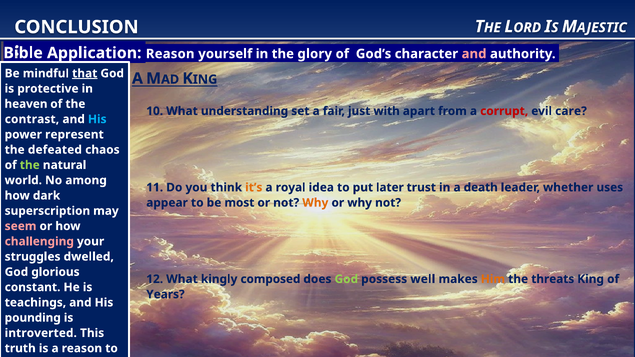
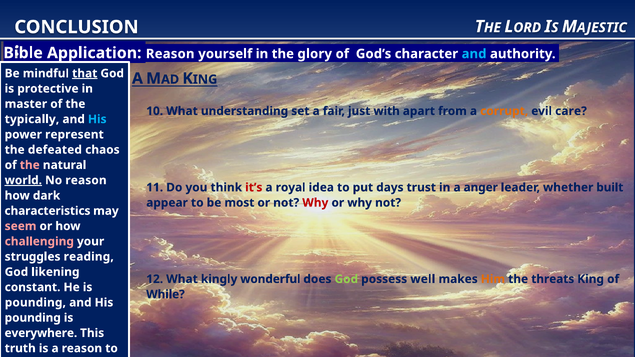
and at (474, 54) colour: pink -> light blue
heaven: heaven -> master
corrupt colour: red -> orange
contrast: contrast -> typically
the at (30, 165) colour: light green -> pink
world underline: none -> present
No among: among -> reason
it’s colour: orange -> red
later: later -> days
death: death -> anger
uses: uses -> built
Why at (315, 203) colour: orange -> red
superscription: superscription -> characteristics
dwelled: dwelled -> reading
glorious: glorious -> likening
composed: composed -> wonderful
Years: Years -> While
teachings at (35, 303): teachings -> pounding
introverted: introverted -> everywhere
